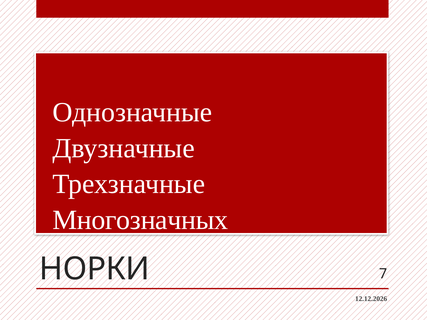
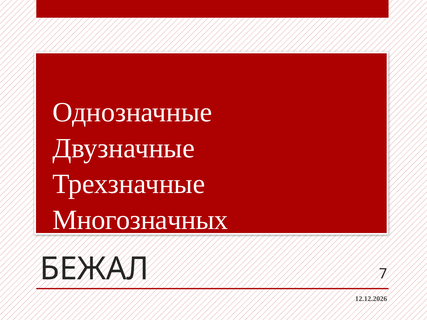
НОРКИ: НОРКИ -> БЕЖАЛ
